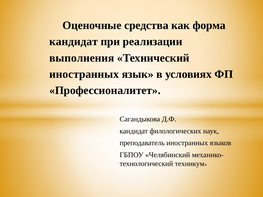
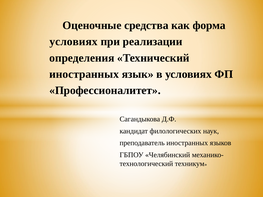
кандидат at (74, 42): кандидат -> условиях
выполнения: выполнения -> определения
